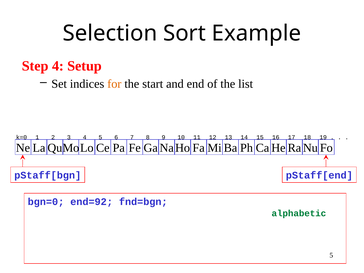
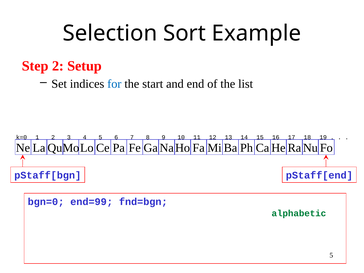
Step 4: 4 -> 2
for colour: orange -> blue
end=92: end=92 -> end=99
